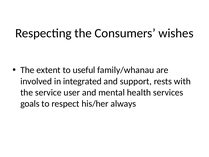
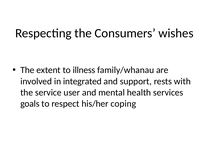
useful: useful -> illness
always: always -> coping
